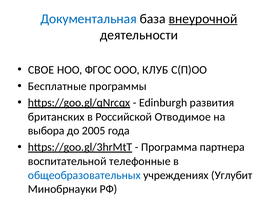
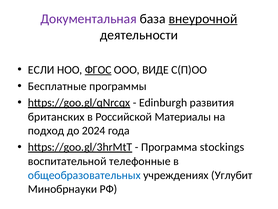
Документальная colour: blue -> purple
СВОЕ: СВОЕ -> ЕСЛИ
ФГОС underline: none -> present
КЛУБ: КЛУБ -> ВИДЕ
Отводимое: Отводимое -> Материалы
выбора: выбора -> подход
2005: 2005 -> 2024
партнера: партнера -> stockings
